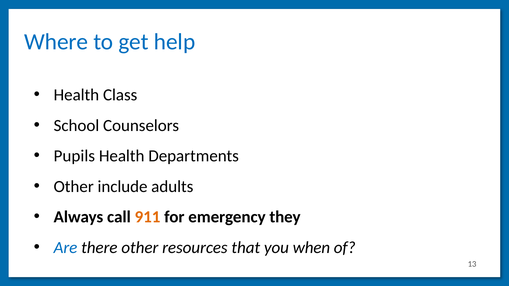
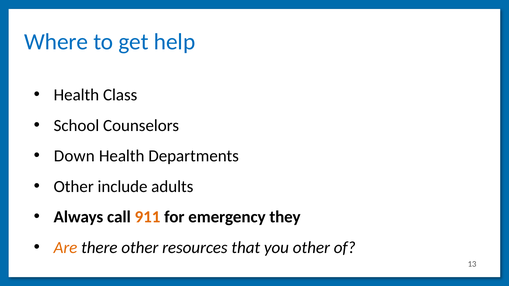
Pupils: Pupils -> Down
Are colour: blue -> orange
you when: when -> other
